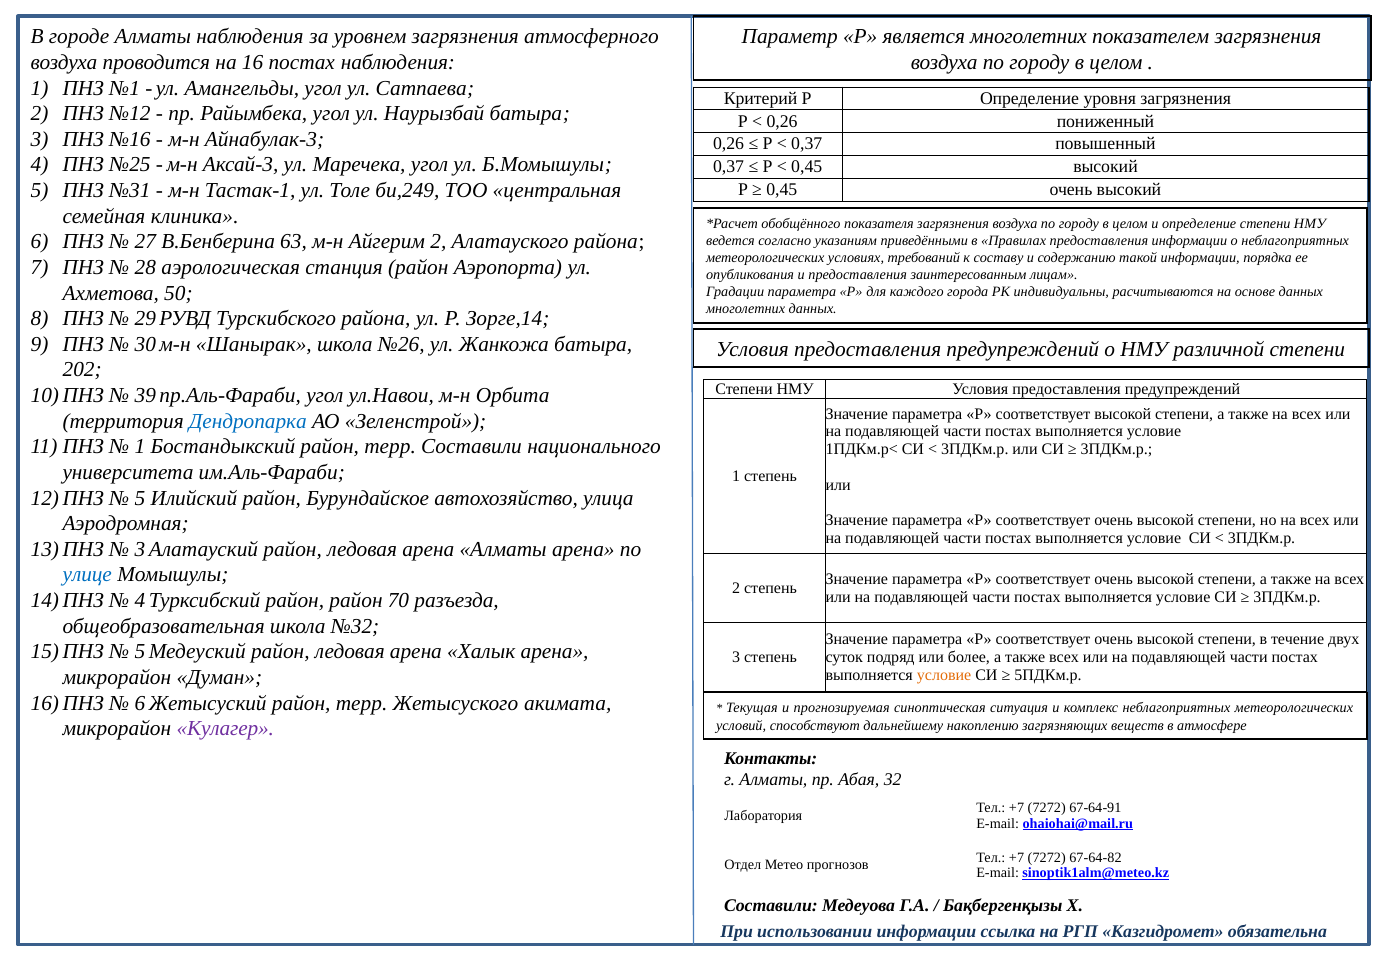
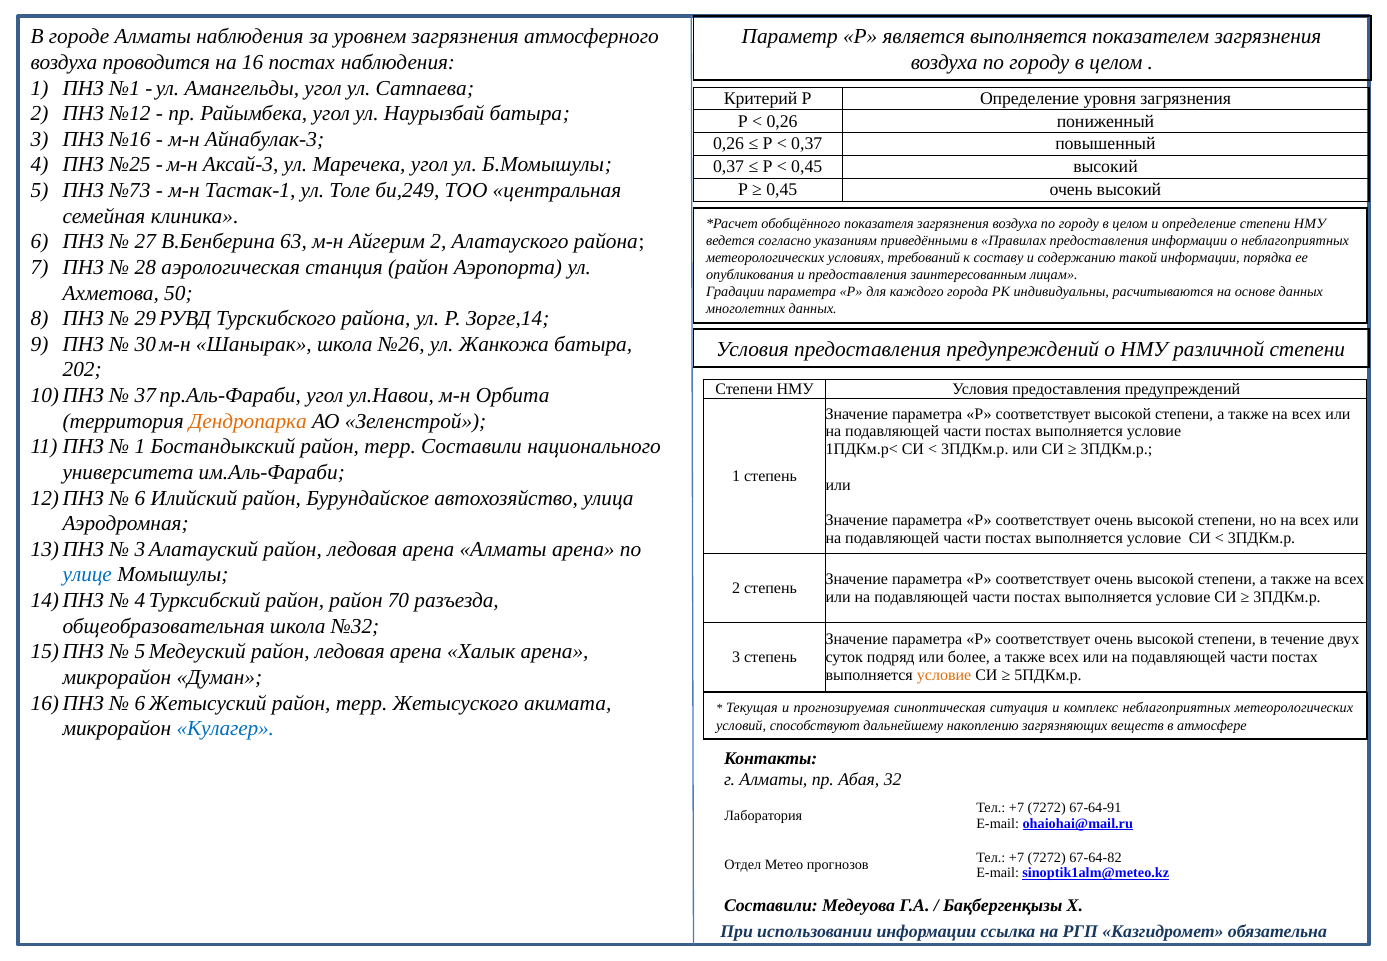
является многолетних: многолетних -> выполняется
№31: №31 -> №73
39: 39 -> 37
Дендропарка colour: blue -> orange
5 at (140, 498): 5 -> 6
Кулагер colour: purple -> blue
